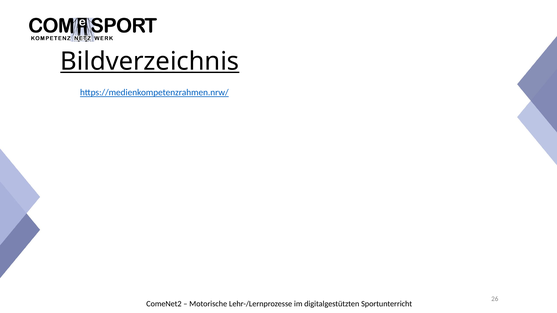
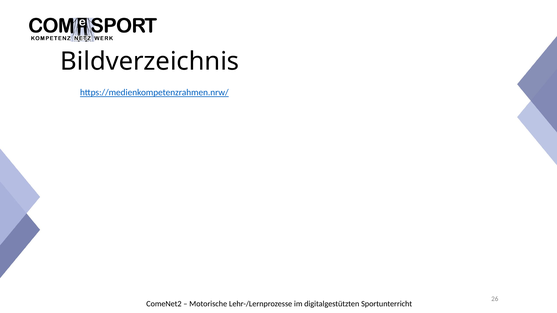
Bildverzeichnis underline: present -> none
